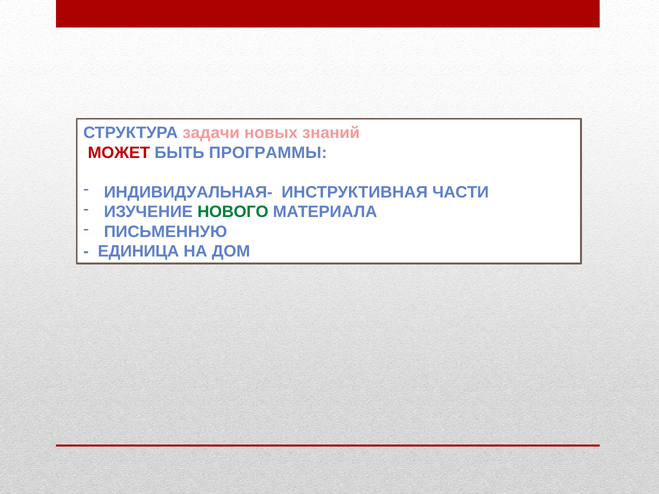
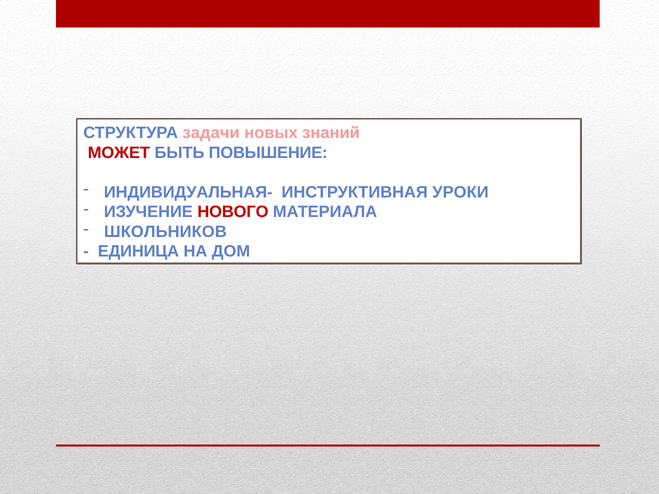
ПРОГРАММЫ: ПРОГРАММЫ -> ПОВЫШЕНИЕ
ЧАСТИ: ЧАСТИ -> УРОКИ
НОВОГО colour: green -> red
ПИСЬМЕННУЮ: ПИСЬМЕННУЮ -> ШКОЛЬНИКОВ
